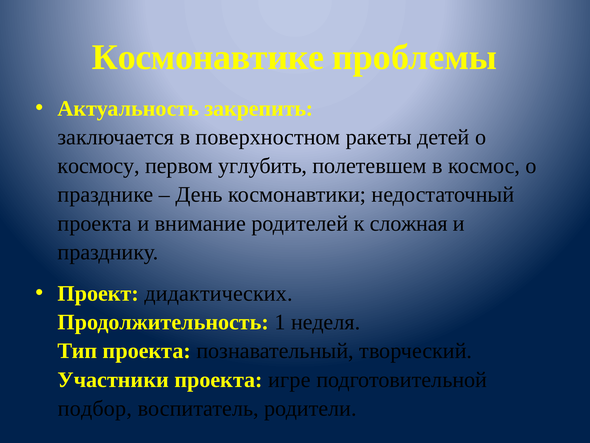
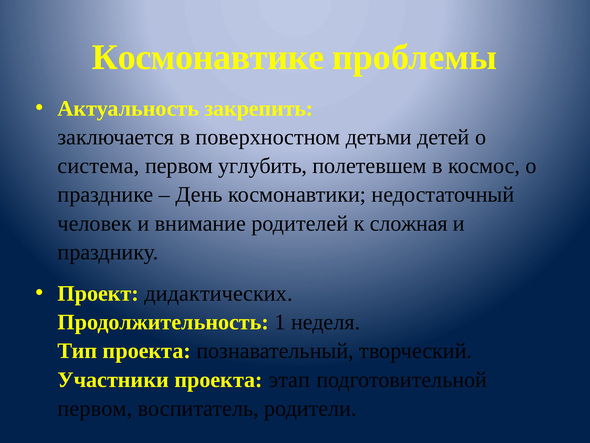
ракеты: ракеты -> детьми
космосу: космосу -> система
проекта at (95, 223): проекта -> человек
игре: игре -> этап
подбор at (95, 408): подбор -> первом
